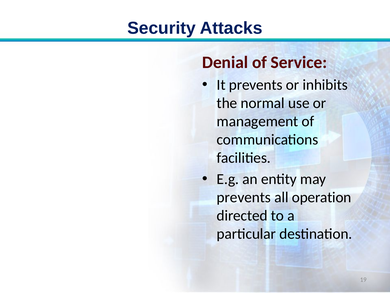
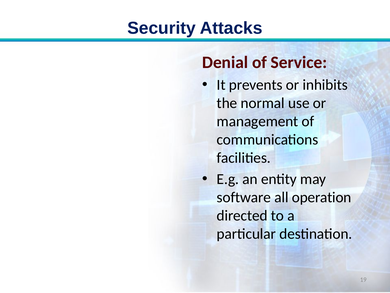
prevents at (244, 197): prevents -> software
